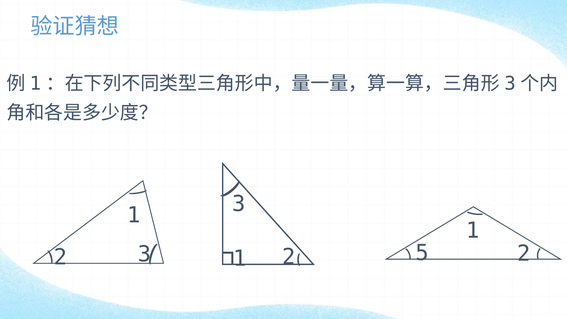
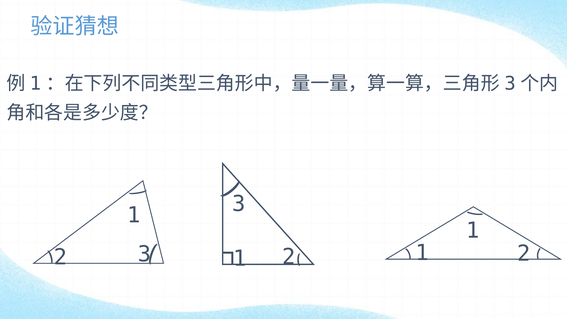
5 at (422, 253): 5 -> 1
